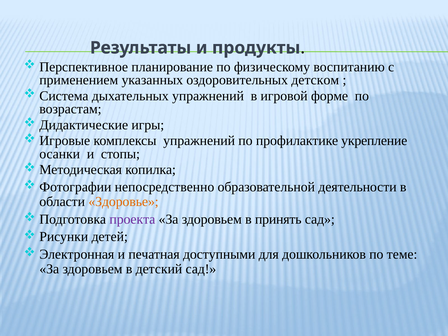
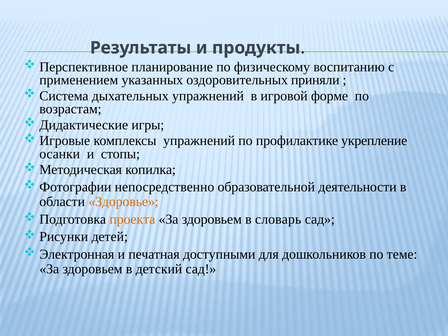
детском: детском -> приняли
проекта colour: purple -> orange
принять: принять -> словарь
